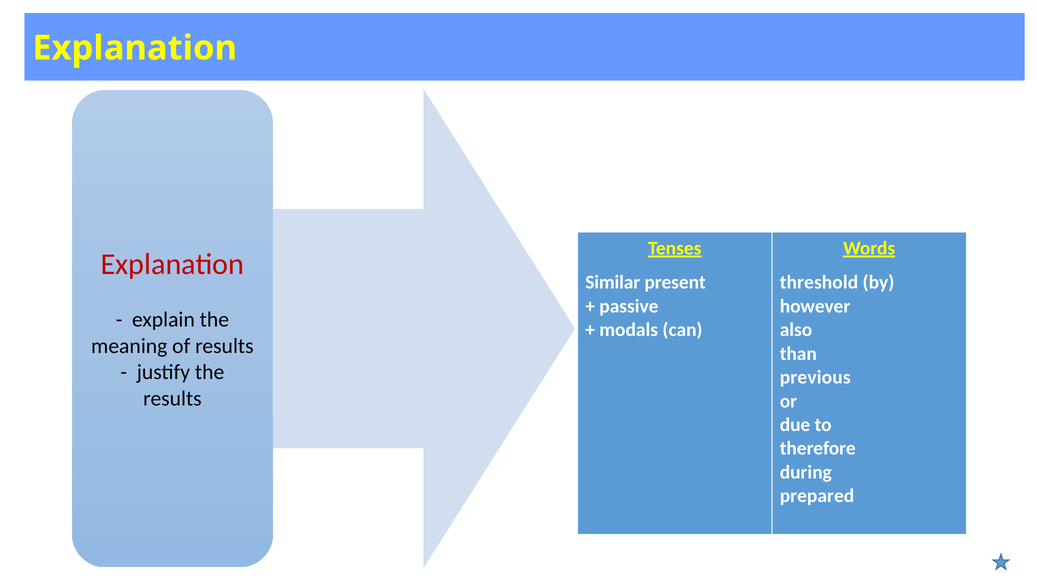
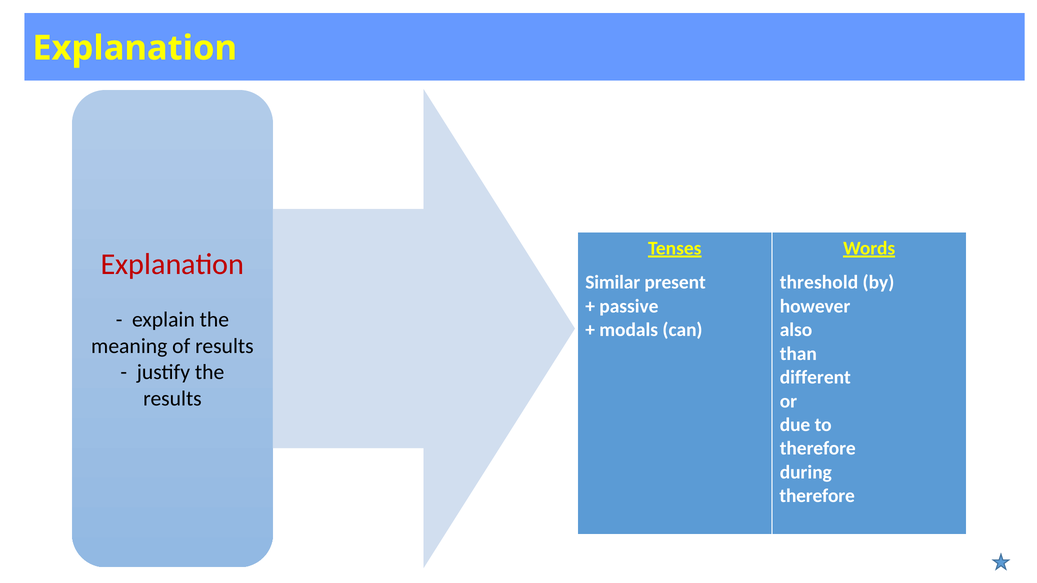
previous: previous -> different
prepared at (817, 496): prepared -> therefore
